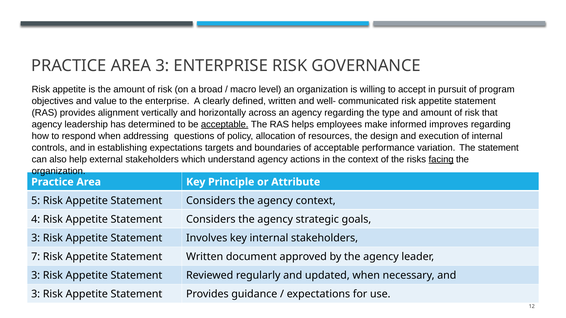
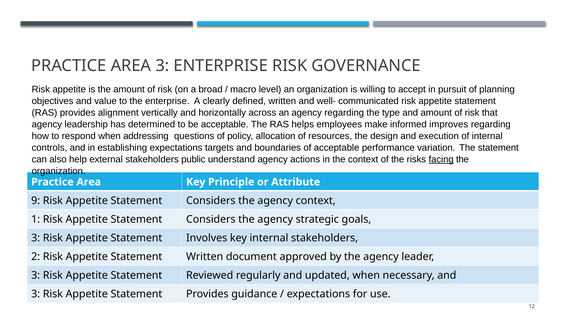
program: program -> planning
acceptable at (225, 125) underline: present -> none
which: which -> public
5: 5 -> 9
4: 4 -> 1
7: 7 -> 2
